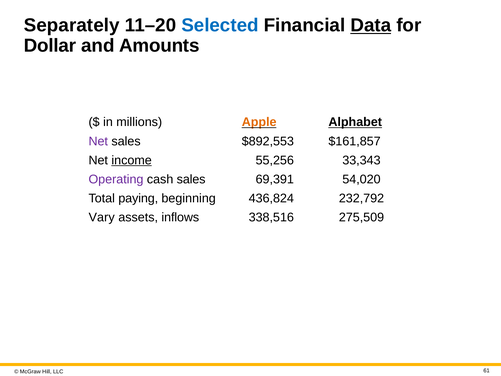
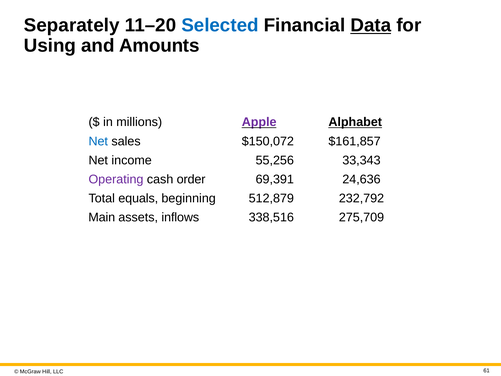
Dollar: Dollar -> Using
Apple colour: orange -> purple
Net at (98, 141) colour: purple -> blue
$892,553: $892,553 -> $150,072
income underline: present -> none
cash sales: sales -> order
54,020: 54,020 -> 24,636
paying: paying -> equals
436,824: 436,824 -> 512,879
Vary: Vary -> Main
275,509: 275,509 -> 275,709
